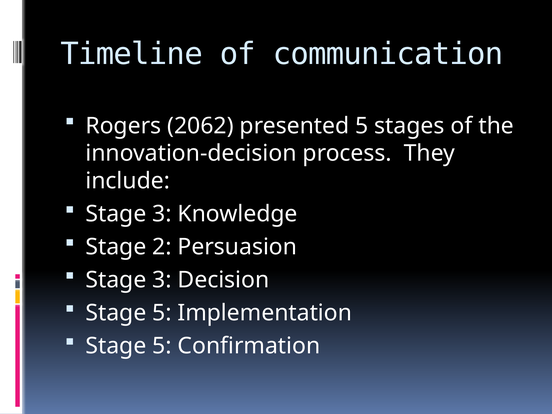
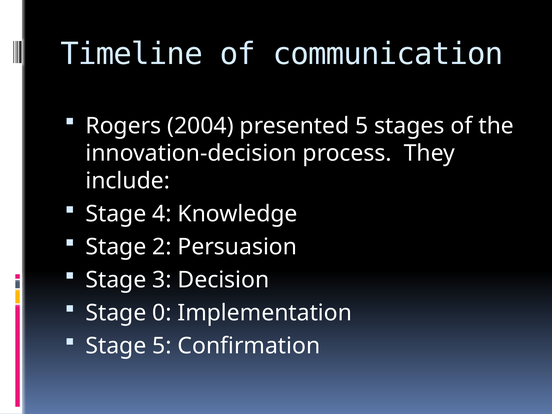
2062: 2062 -> 2004
3 at (162, 214): 3 -> 4
5 at (162, 313): 5 -> 0
